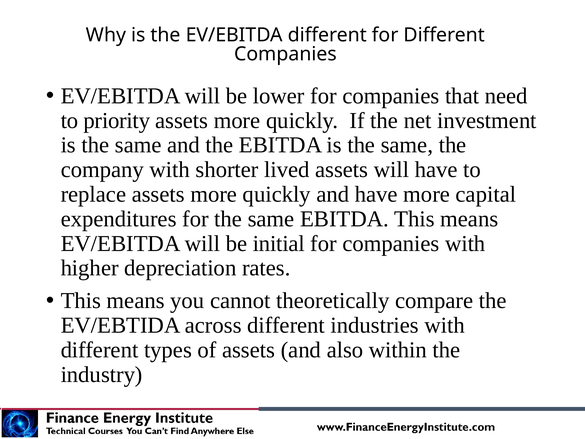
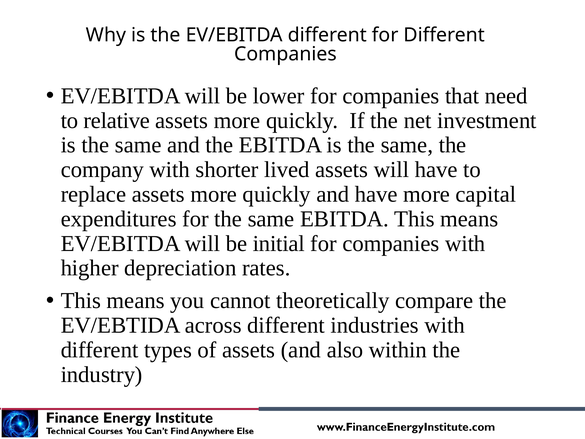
priority: priority -> relative
